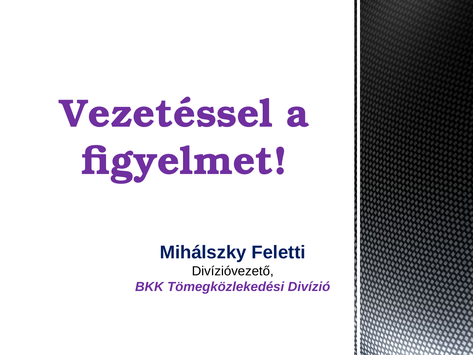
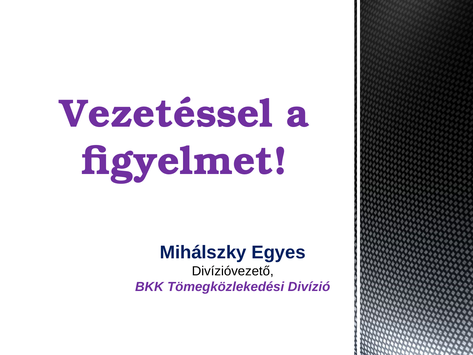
Feletti: Feletti -> Egyes
